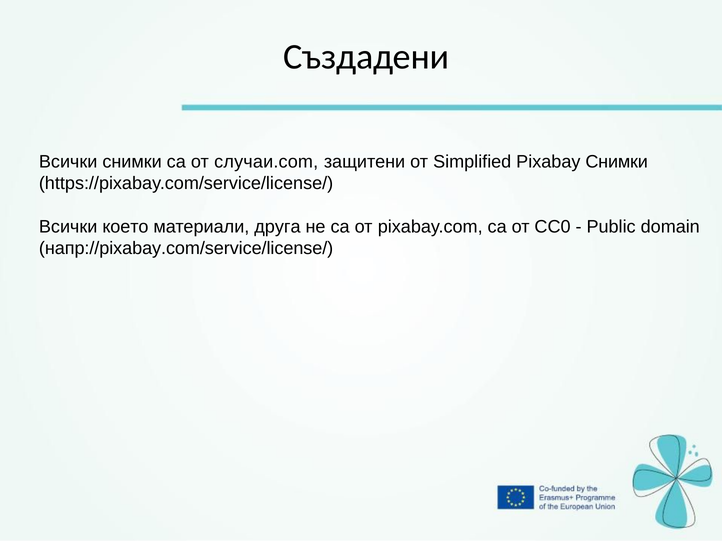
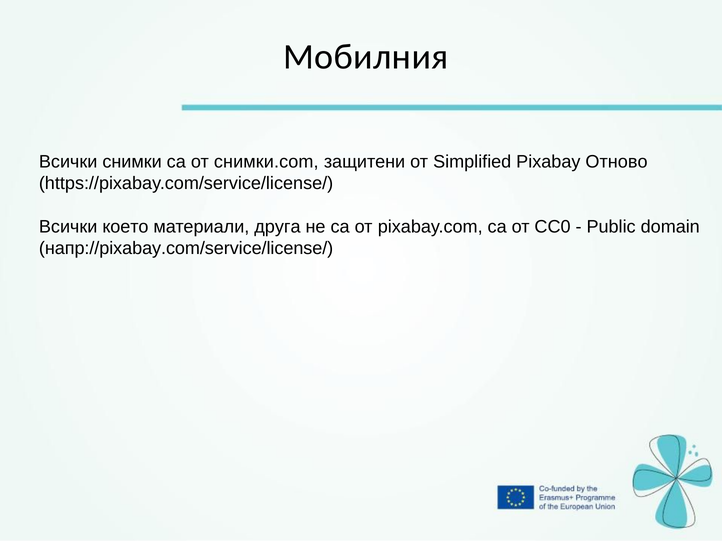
Създадени: Създадени -> Мобилния
случаи.com: случаи.com -> снимки.com
Pixabay Снимки: Снимки -> Отново
